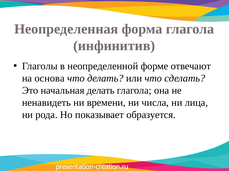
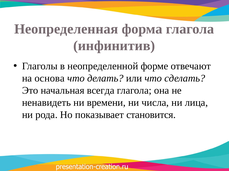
начальная делать: делать -> всегда
образуется: образуется -> становится
